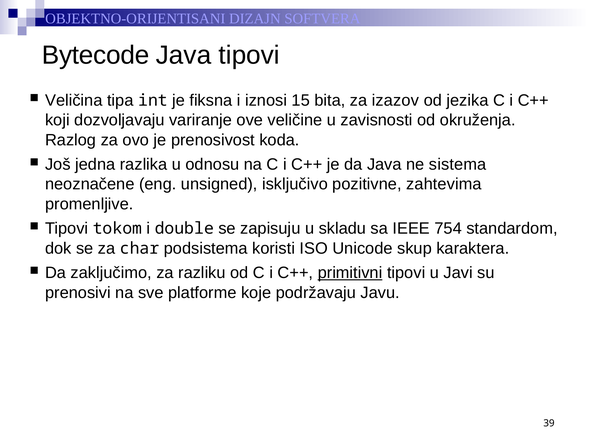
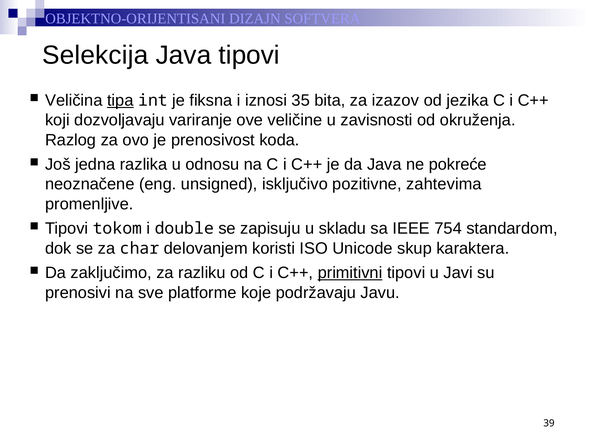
Bytecode: Bytecode -> Selekcija
tipa underline: none -> present
15: 15 -> 35
sistema: sistema -> pokreće
podsistema: podsistema -> delovanjem
